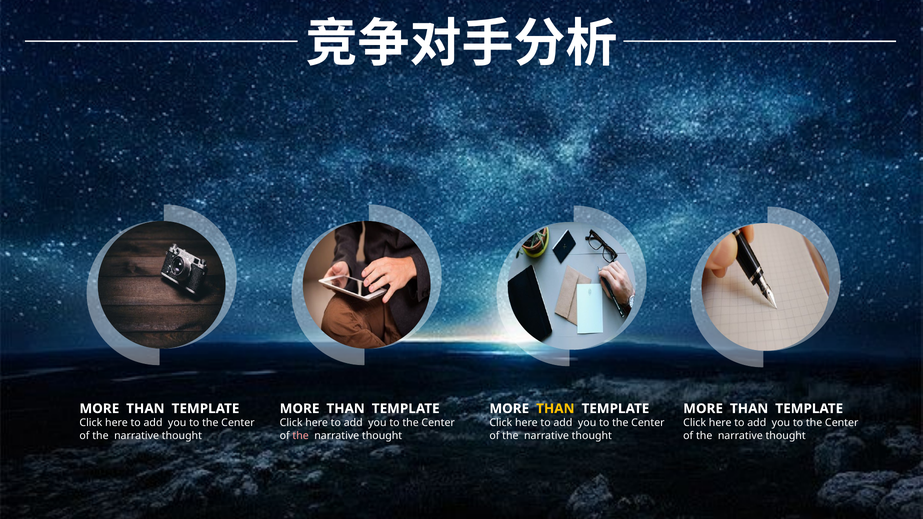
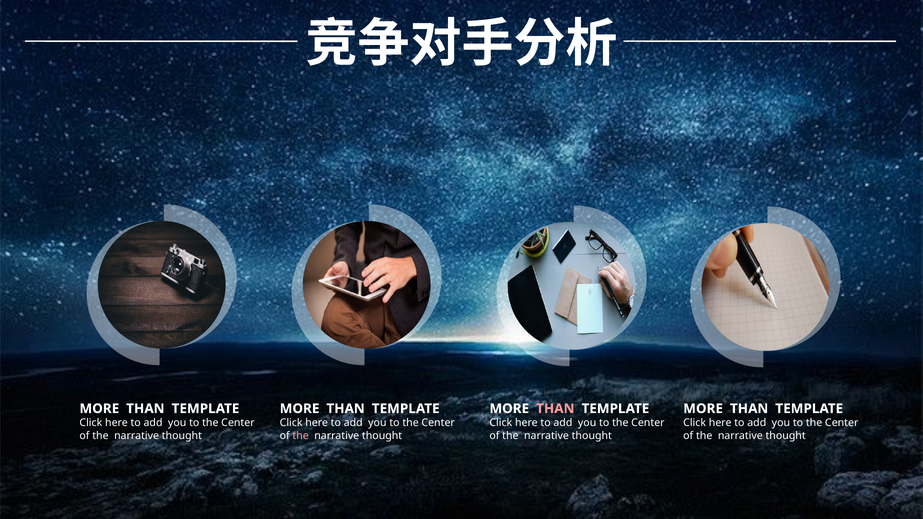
THAN at (555, 409) colour: yellow -> pink
